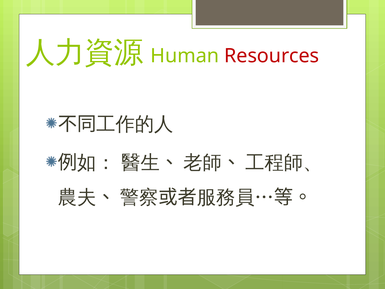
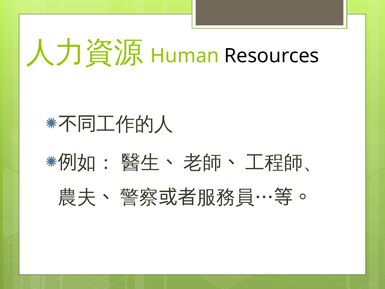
Resources colour: red -> black
